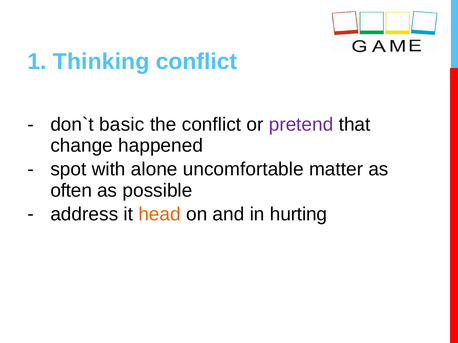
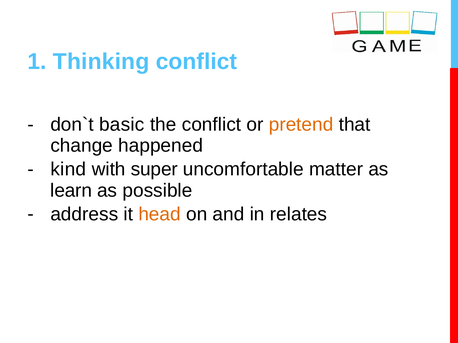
pretend colour: purple -> orange
spot: spot -> kind
alone: alone -> super
often: often -> learn
hurting: hurting -> relates
